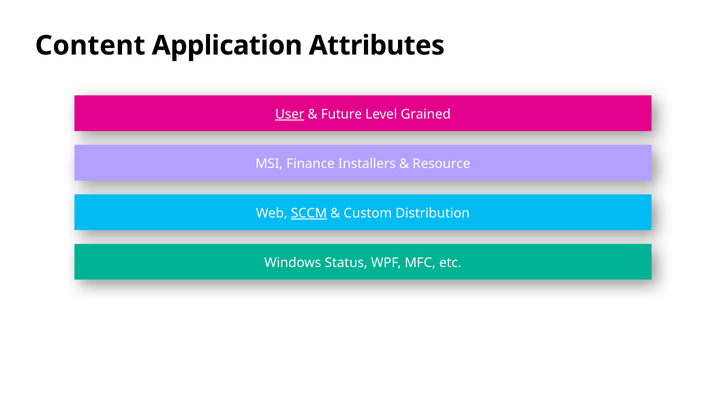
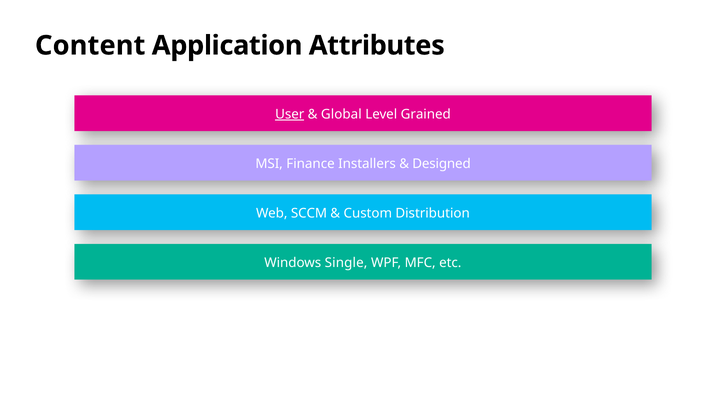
Future: Future -> Global
Resource: Resource -> Designed
SCCM underline: present -> none
Status: Status -> Single
